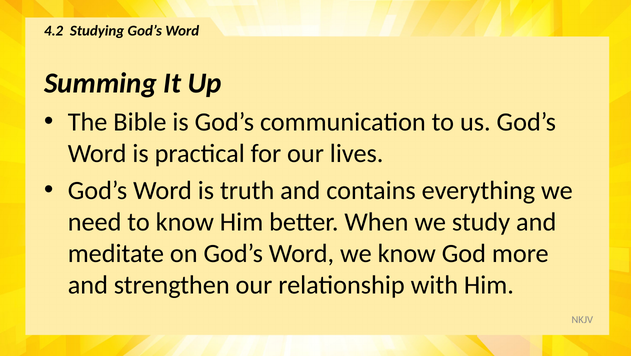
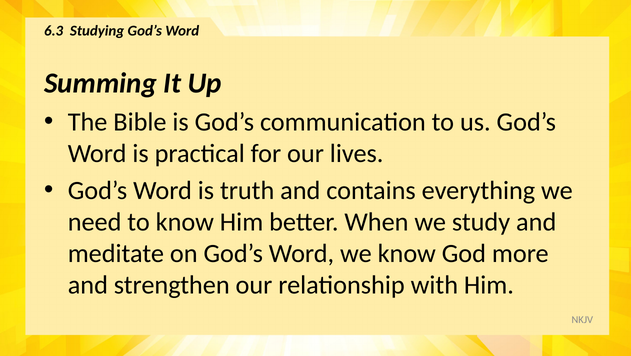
4.2: 4.2 -> 6.3
